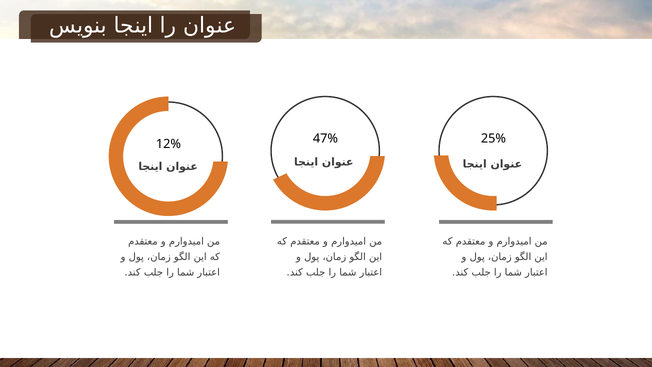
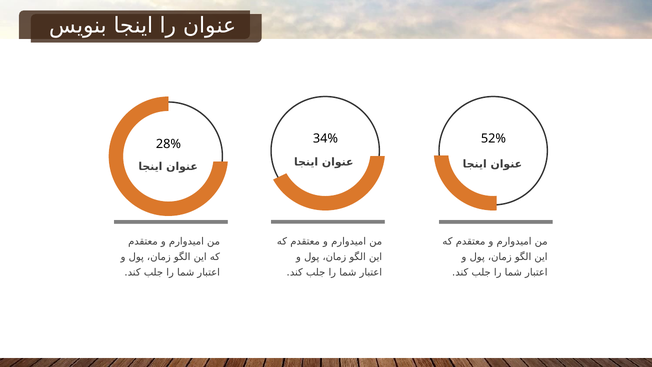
47%: 47% -> 34%
25%: 25% -> 52%
12%: 12% -> 28%
